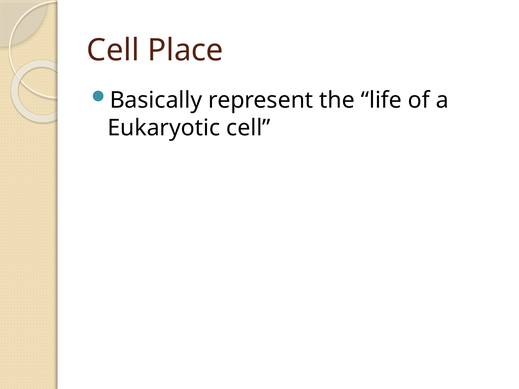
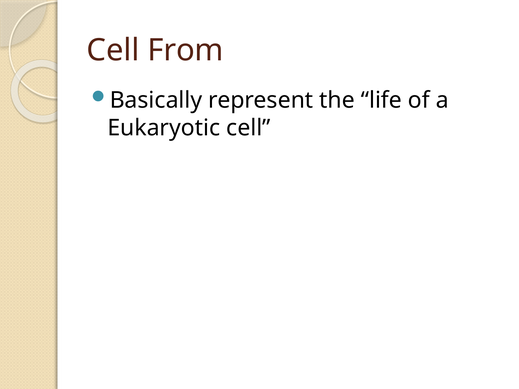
Place: Place -> From
